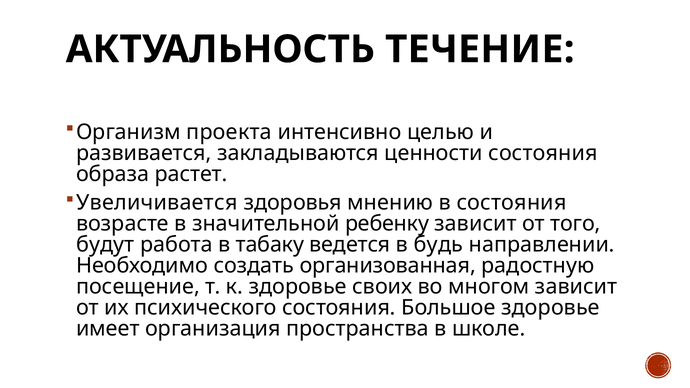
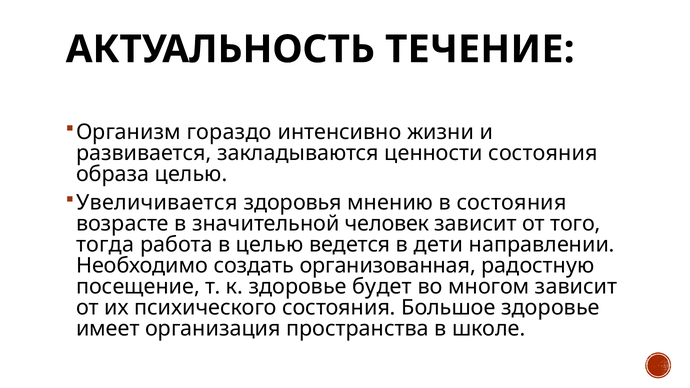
проекта: проекта -> гораздо
целью: целью -> жизни
образа растет: растет -> целью
ребенку: ребенку -> человек
будут: будут -> тогда
в табаку: табаку -> целью
будь: будь -> дети
своих: своих -> будет
